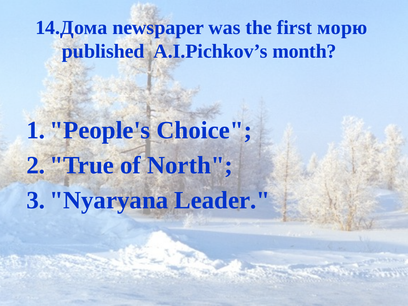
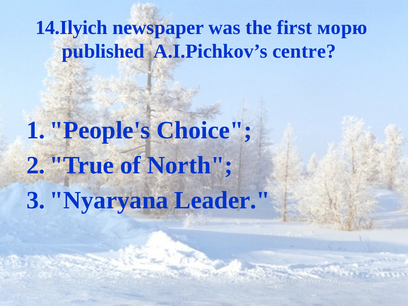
14.Дома: 14.Дома -> 14.Ilyich
month: month -> centre
